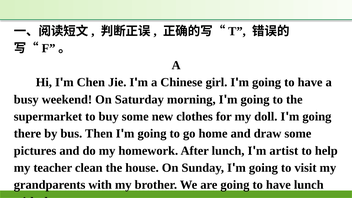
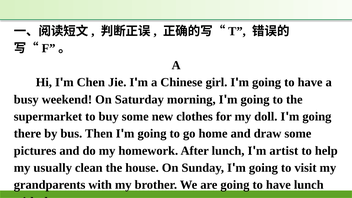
teacher: teacher -> usually
